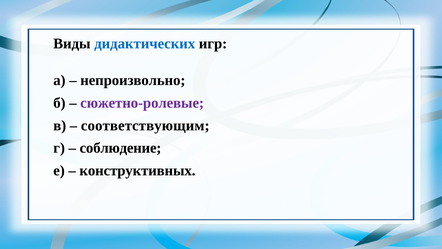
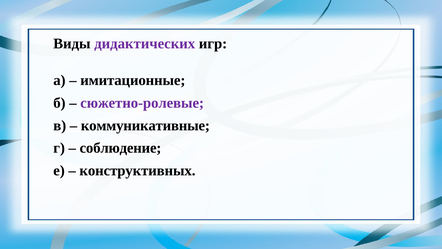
дидактических colour: blue -> purple
непроизвольно: непроизвольно -> имитационные
соответствующим: соответствующим -> коммуникативные
